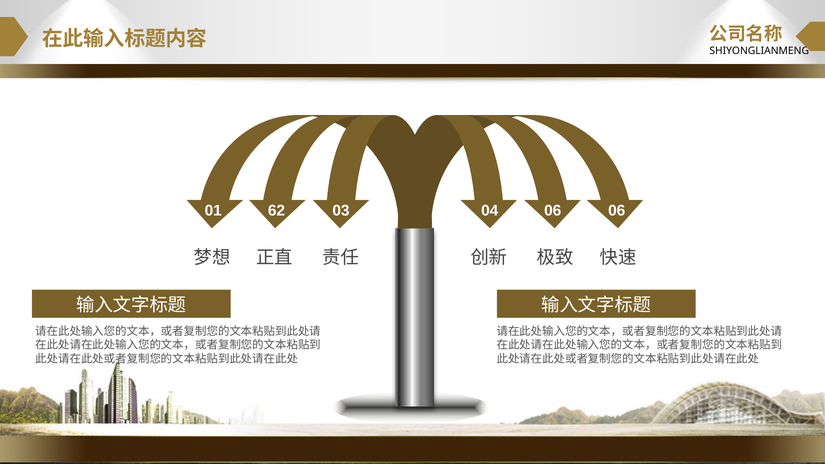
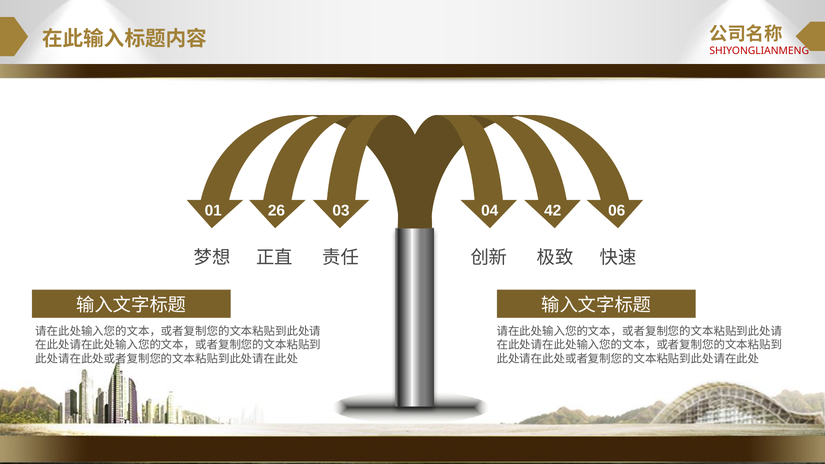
SHIYONGLIANMENG colour: black -> red
62: 62 -> 26
04 06: 06 -> 42
